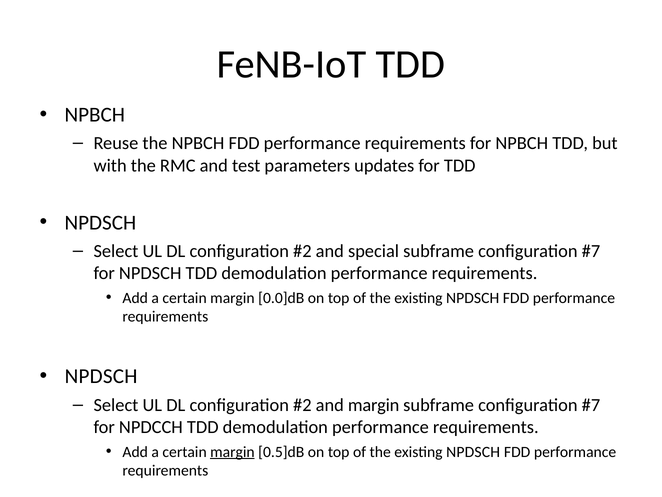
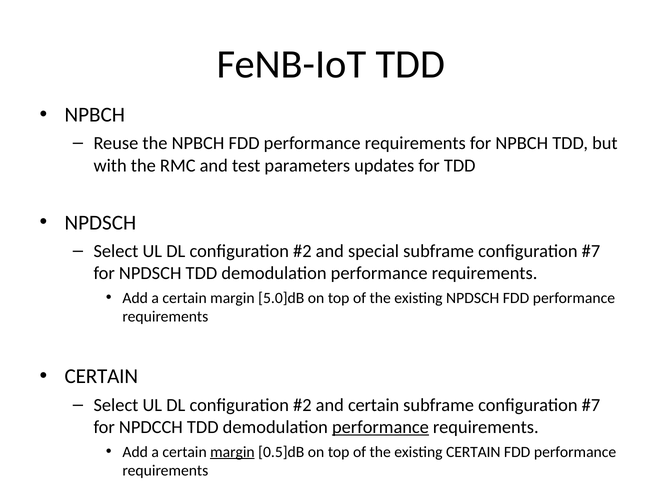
0.0]dB: 0.0]dB -> 5.0]dB
NPDSCH at (101, 376): NPDSCH -> CERTAIN
and margin: margin -> certain
performance at (380, 427) underline: none -> present
NPDSCH at (473, 451): NPDSCH -> CERTAIN
